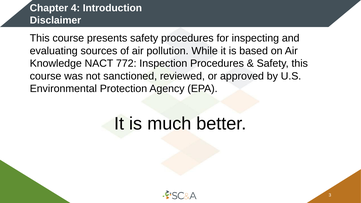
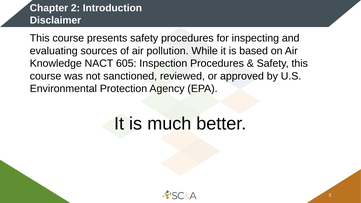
4: 4 -> 2
772: 772 -> 605
